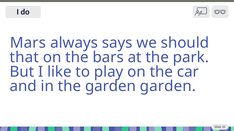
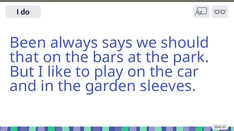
Mars: Mars -> Been
garden garden: garden -> sleeves
